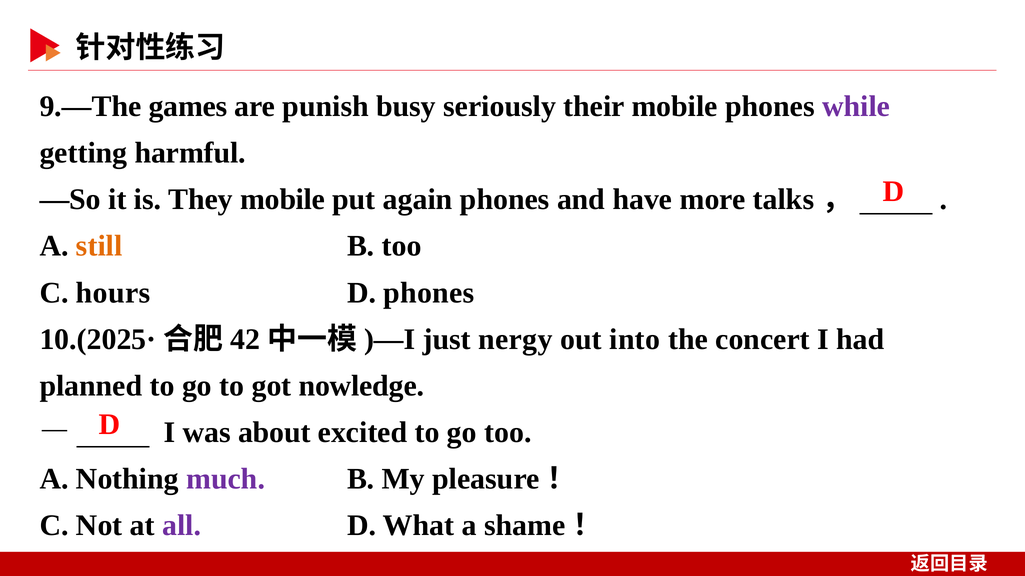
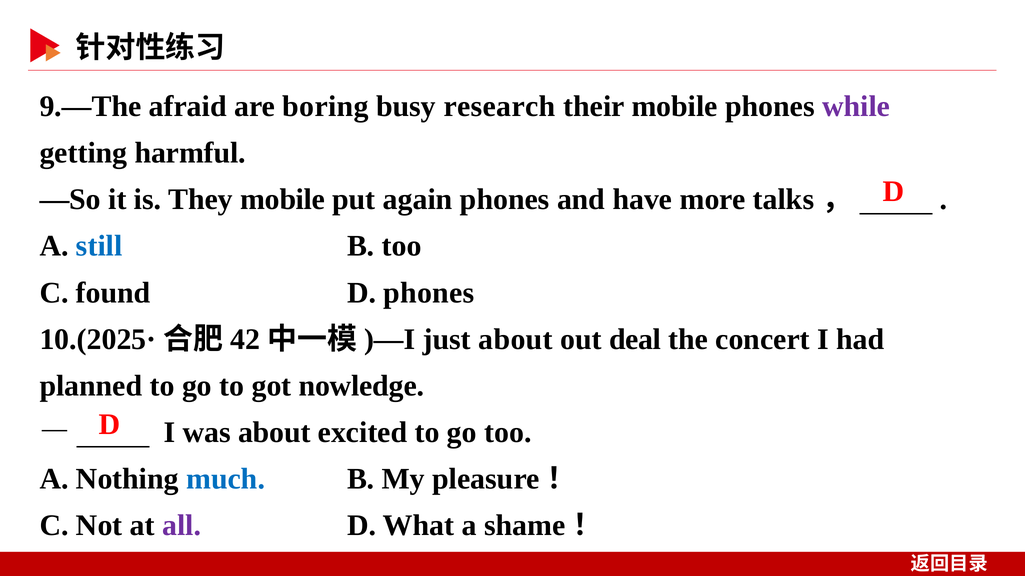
games: games -> afraid
punish: punish -> boring
seriously: seriously -> research
still colour: orange -> blue
hours: hours -> found
just nergy: nergy -> about
into: into -> deal
much colour: purple -> blue
